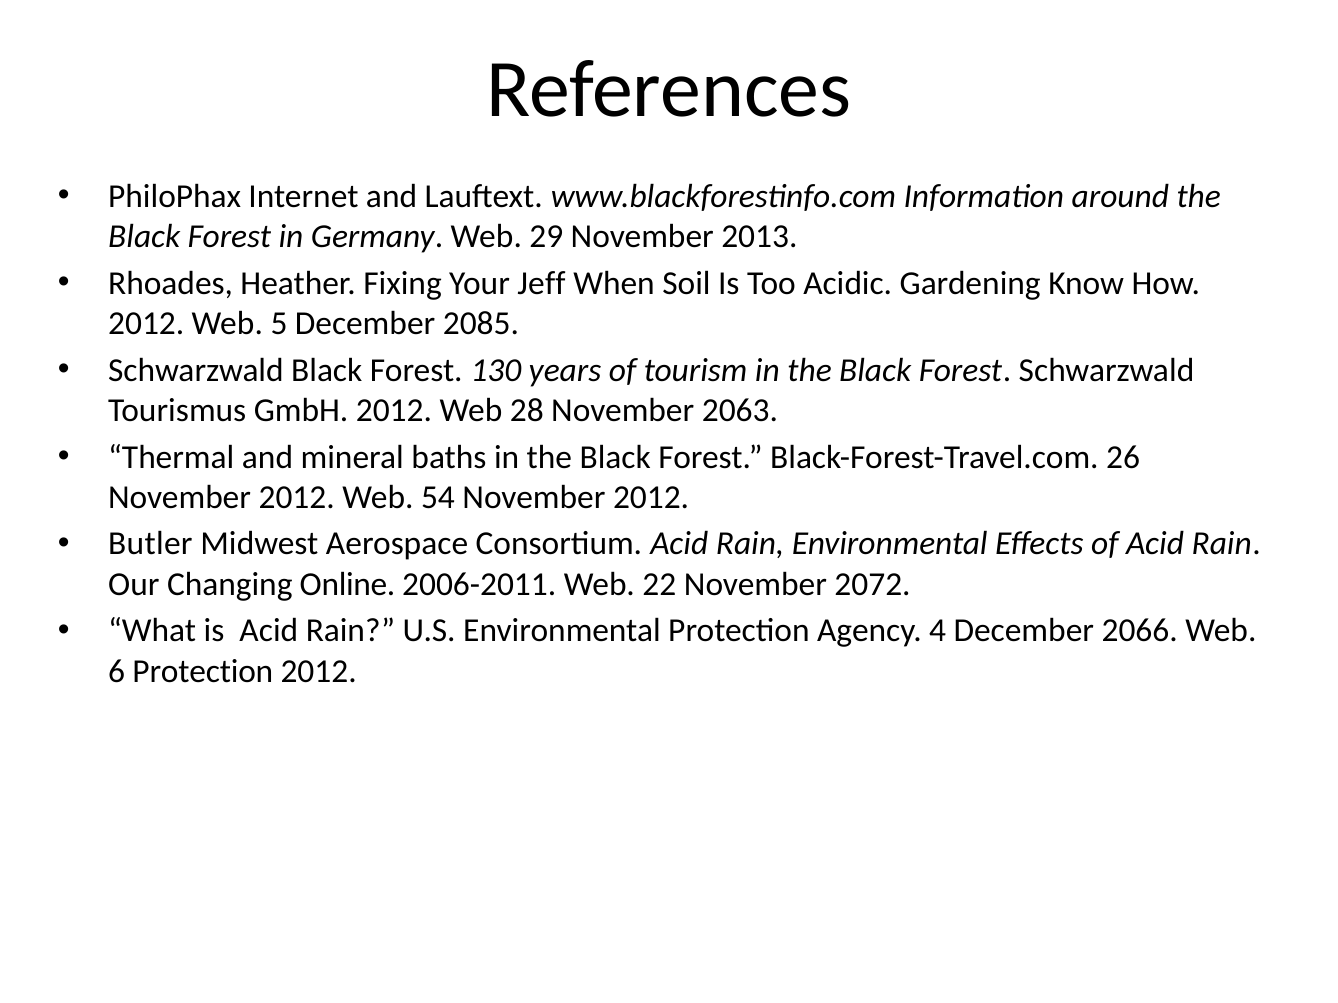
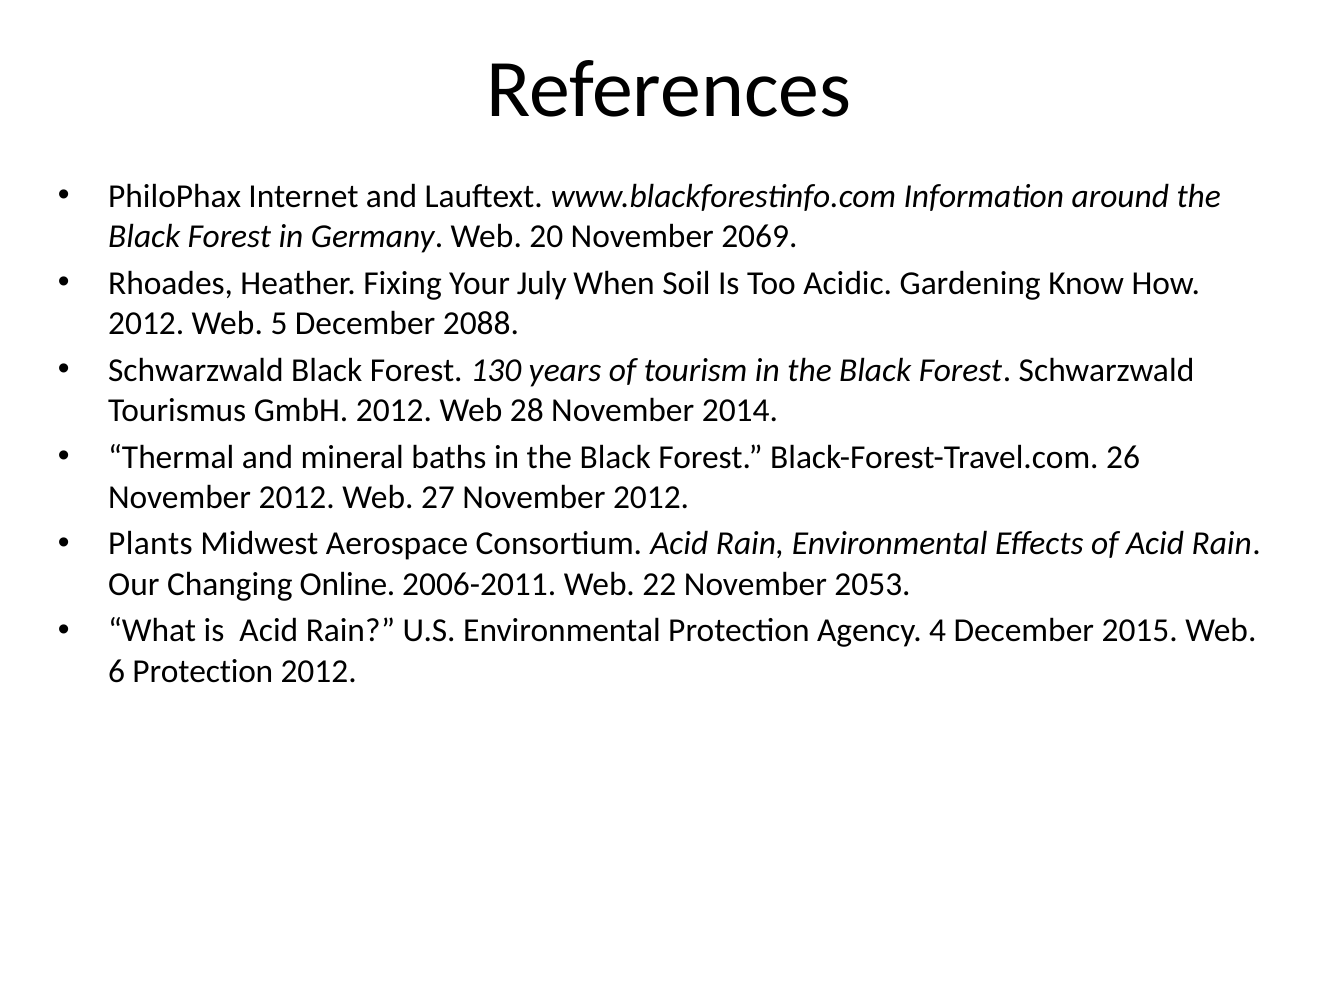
29: 29 -> 20
2013: 2013 -> 2069
Jeff: Jeff -> July
2085: 2085 -> 2088
2063: 2063 -> 2014
54: 54 -> 27
Butler: Butler -> Plants
2072: 2072 -> 2053
2066: 2066 -> 2015
